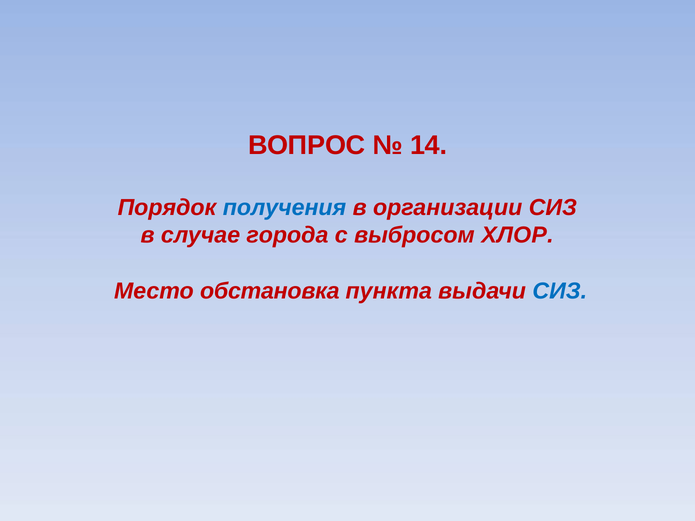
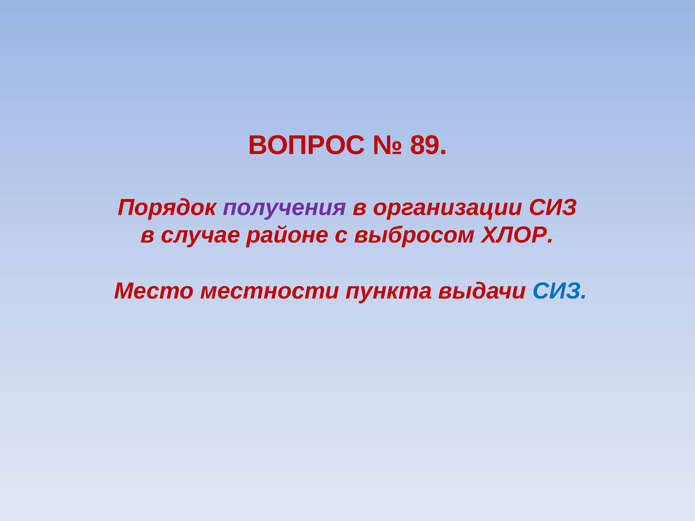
14: 14 -> 89
получения colour: blue -> purple
города: города -> районе
обстановка: обстановка -> местности
